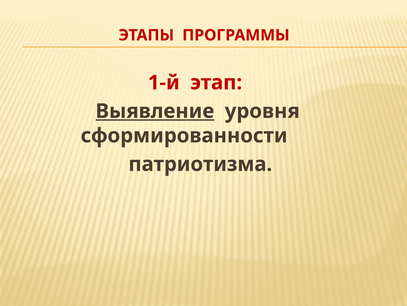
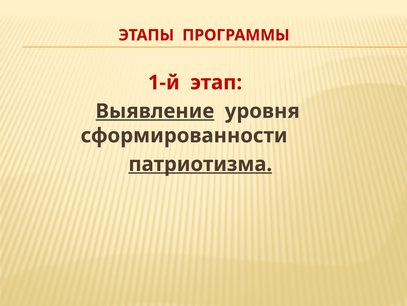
патриотизма underline: none -> present
